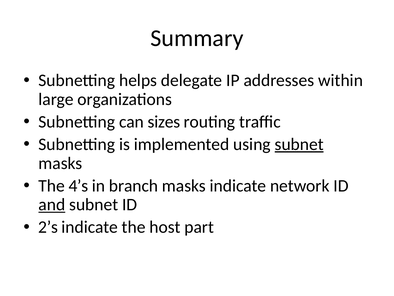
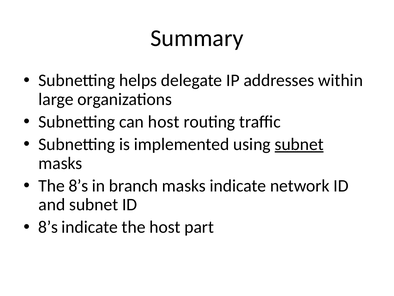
can sizes: sizes -> host
The 4’s: 4’s -> 8’s
and underline: present -> none
2’s at (48, 227): 2’s -> 8’s
